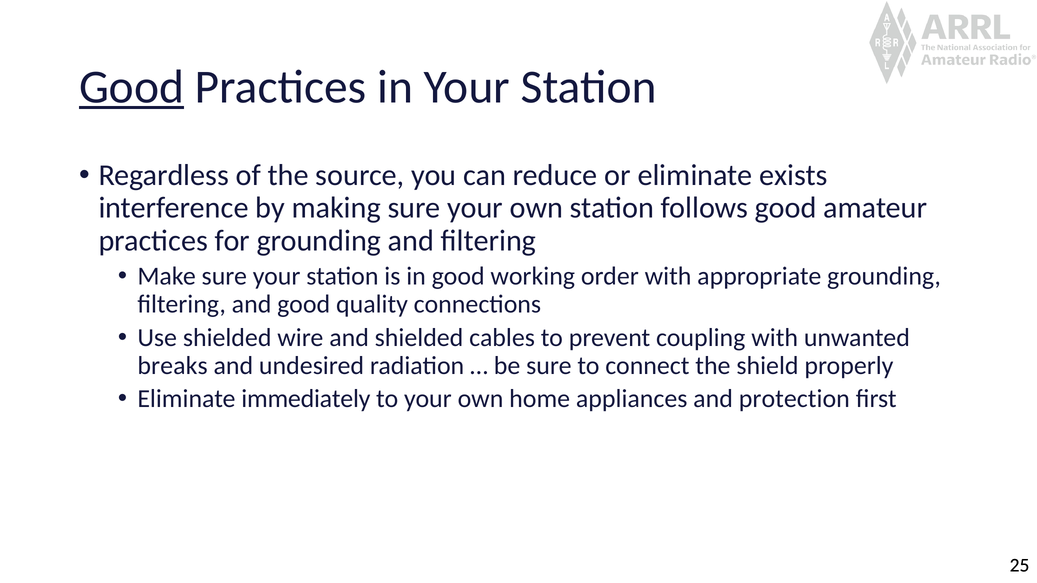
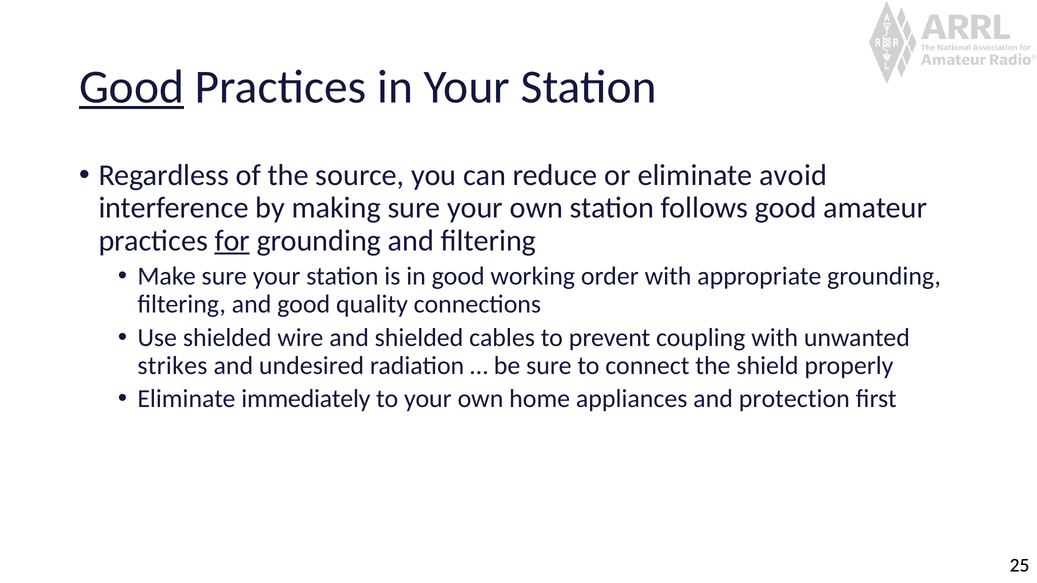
exists: exists -> avoid
for underline: none -> present
breaks: breaks -> strikes
